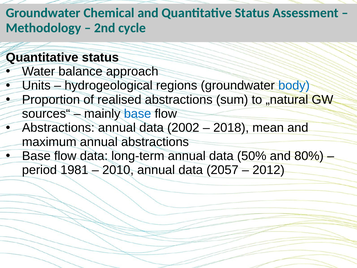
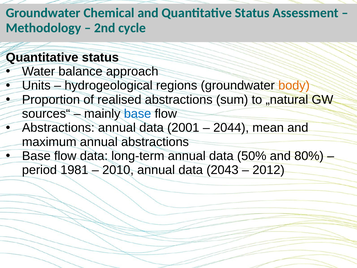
body colour: blue -> orange
2002: 2002 -> 2001
2018: 2018 -> 2044
2057: 2057 -> 2043
